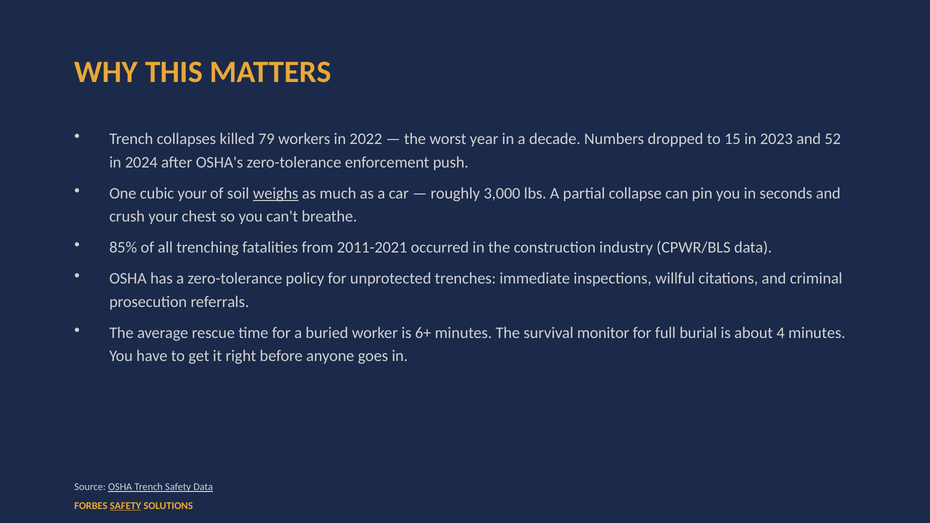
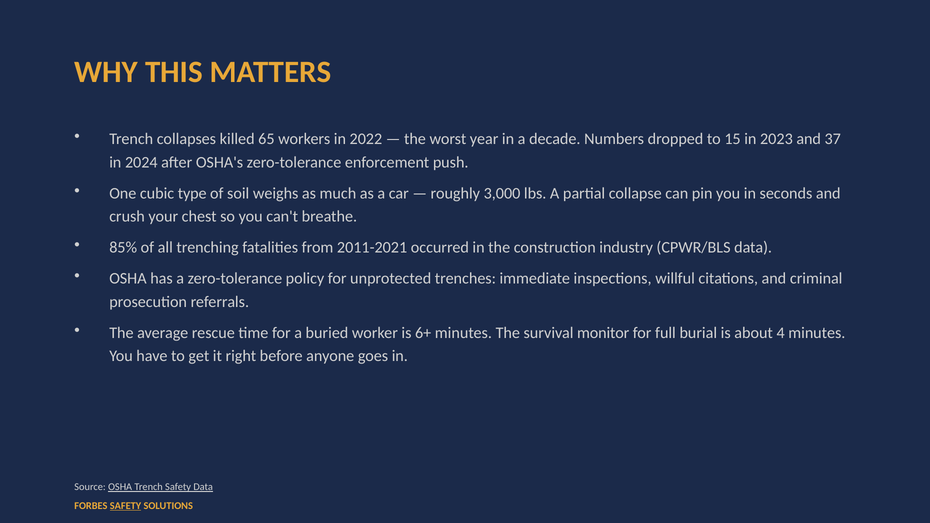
79: 79 -> 65
52: 52 -> 37
cubic your: your -> type
weighs underline: present -> none
